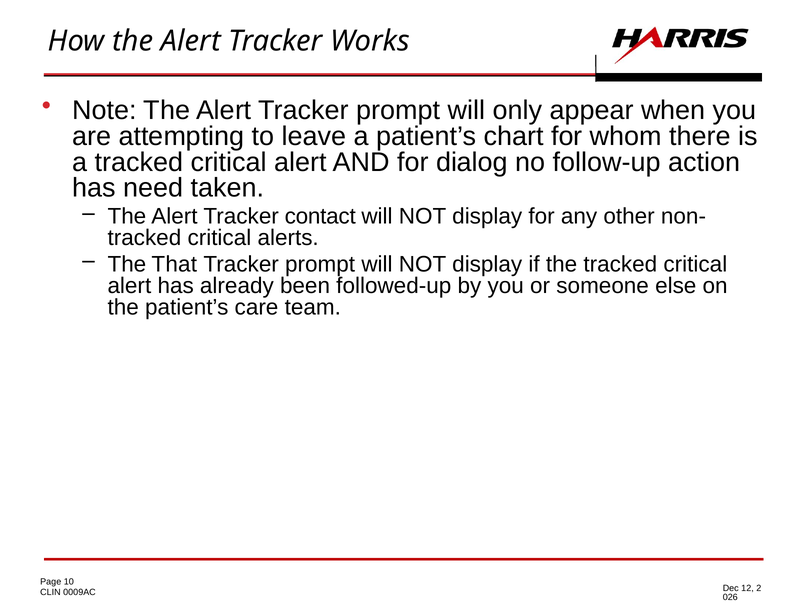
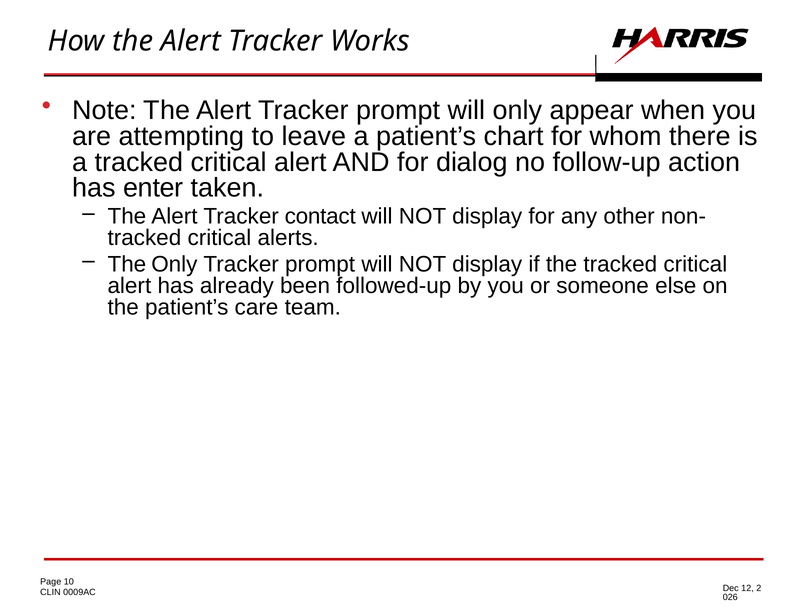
need: need -> enter
The That: That -> Only
